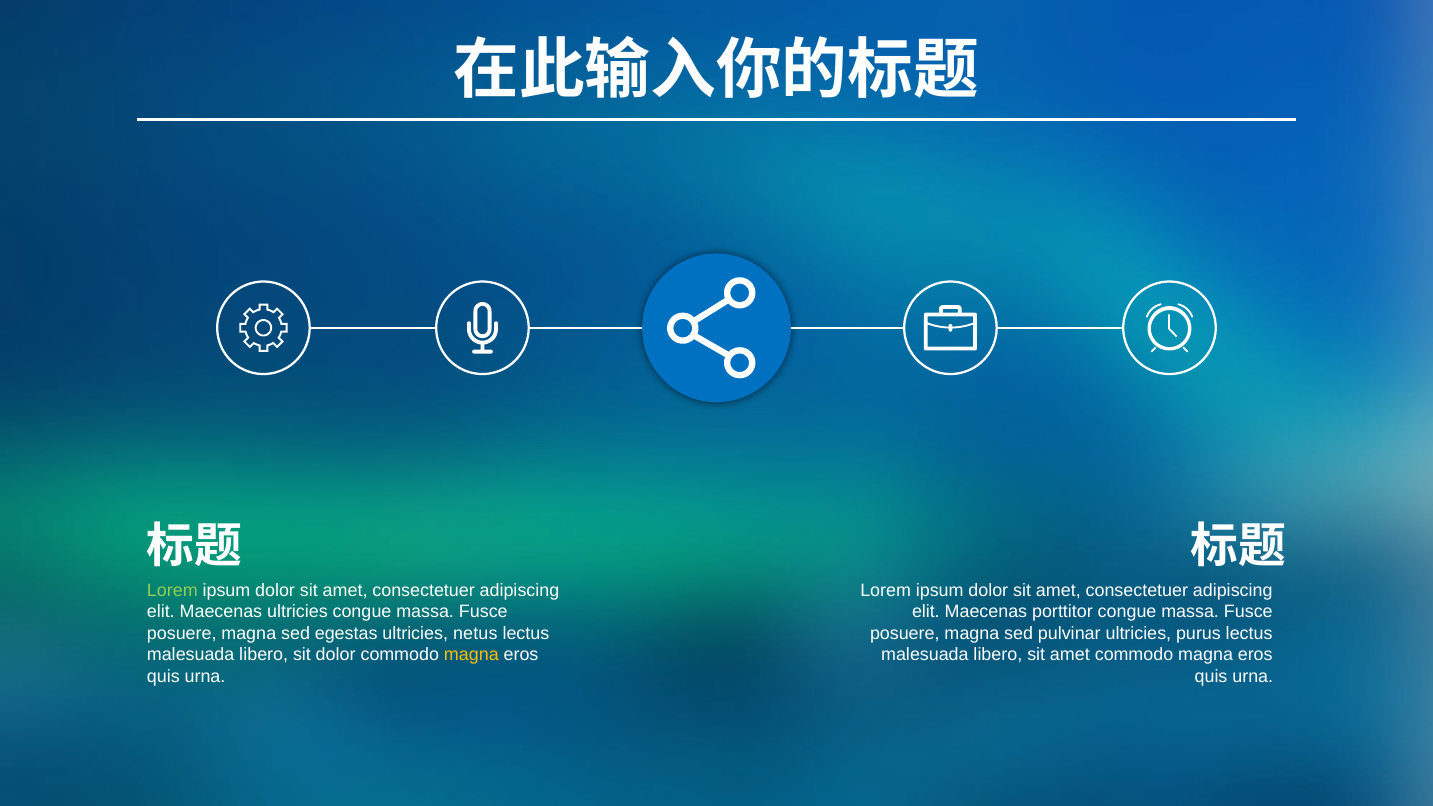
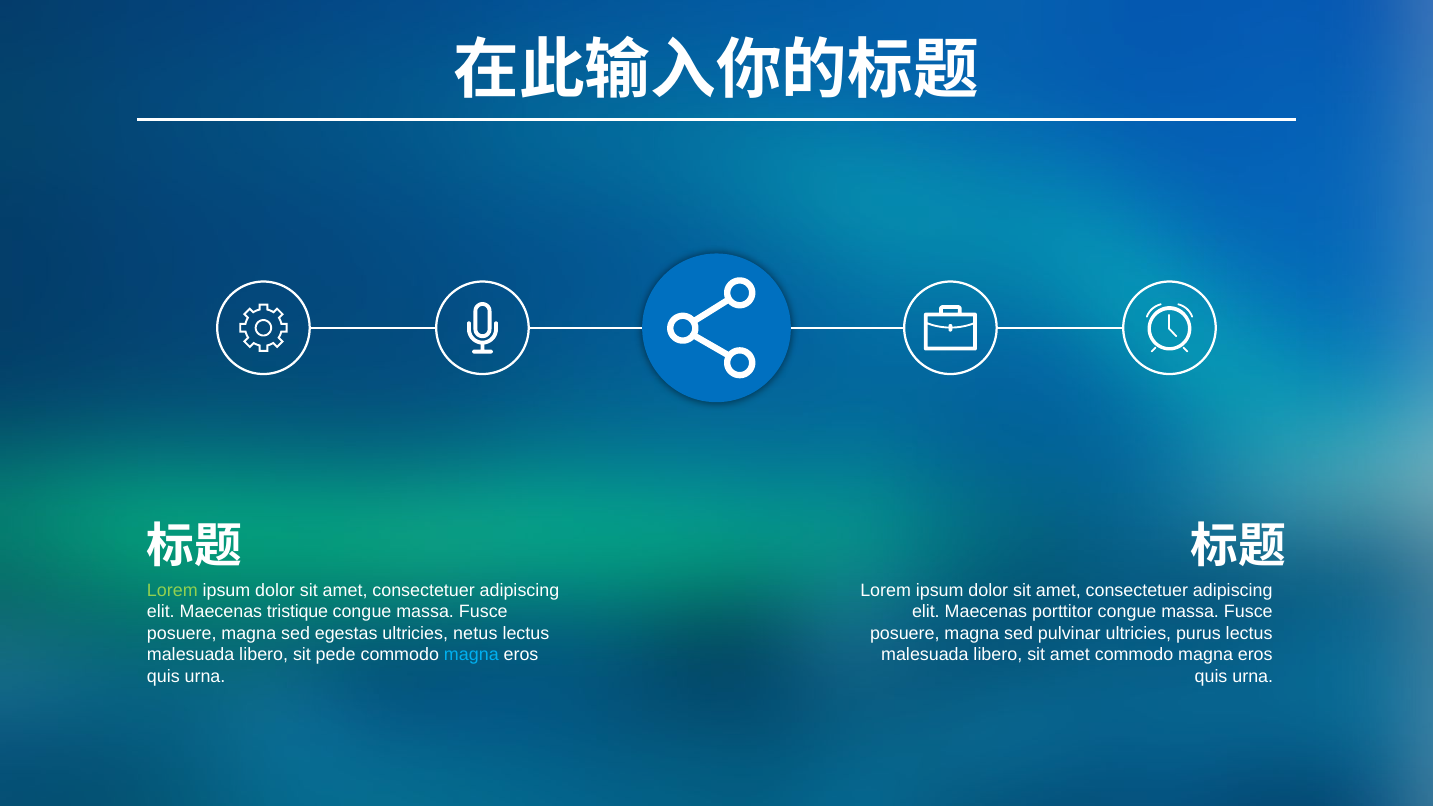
Maecenas ultricies: ultricies -> tristique
sit dolor: dolor -> pede
magna at (471, 655) colour: yellow -> light blue
